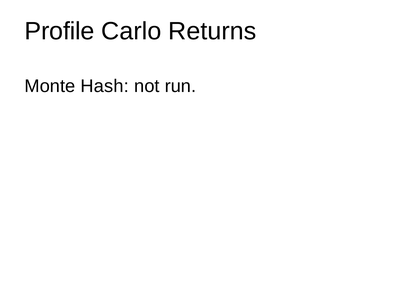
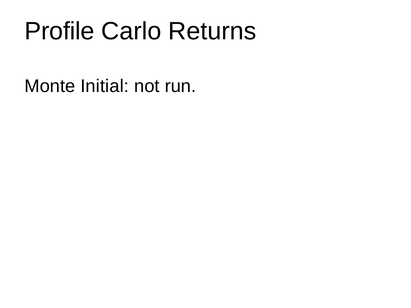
Hash: Hash -> Initial
